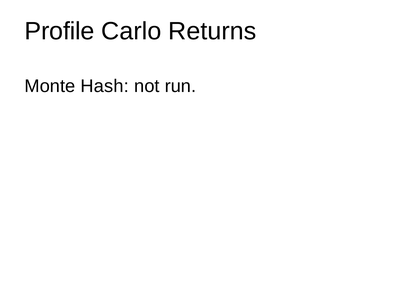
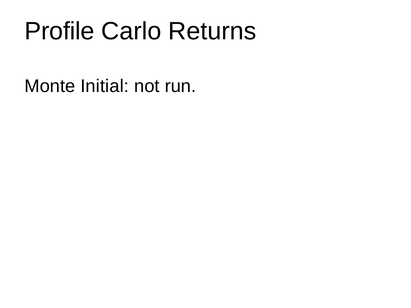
Hash: Hash -> Initial
